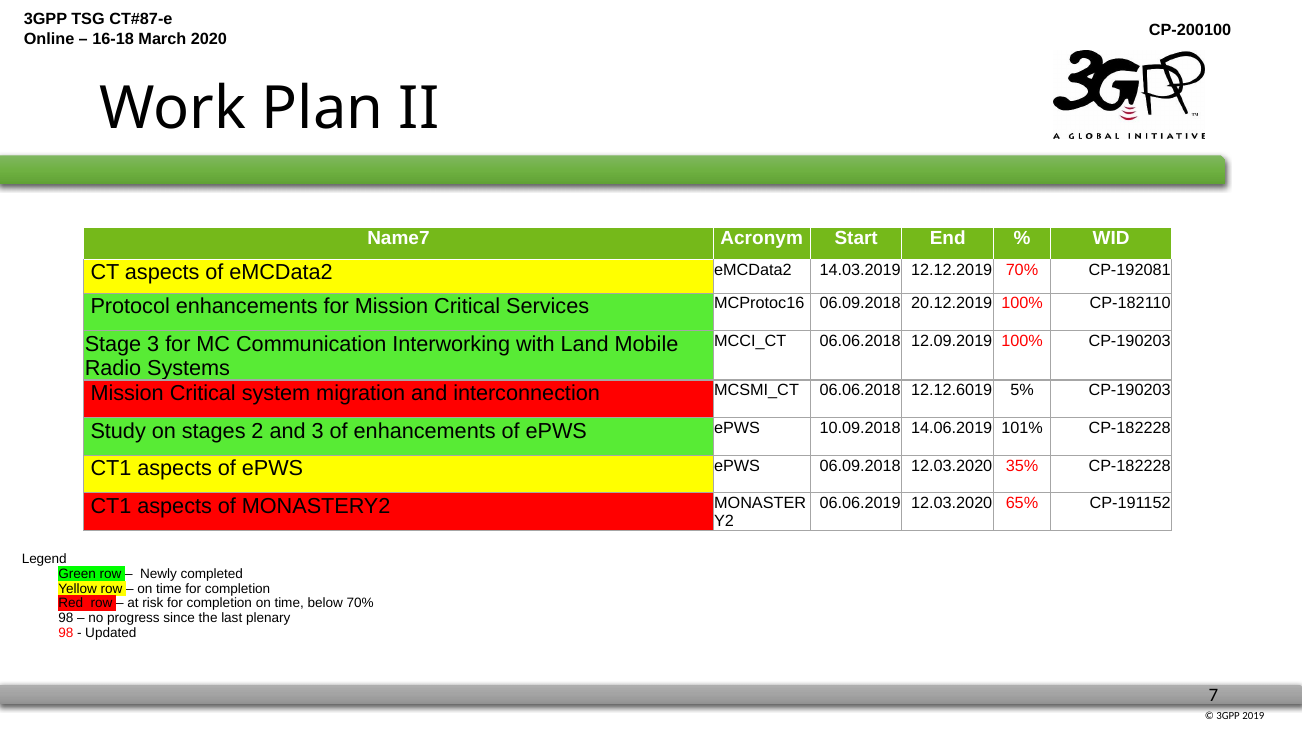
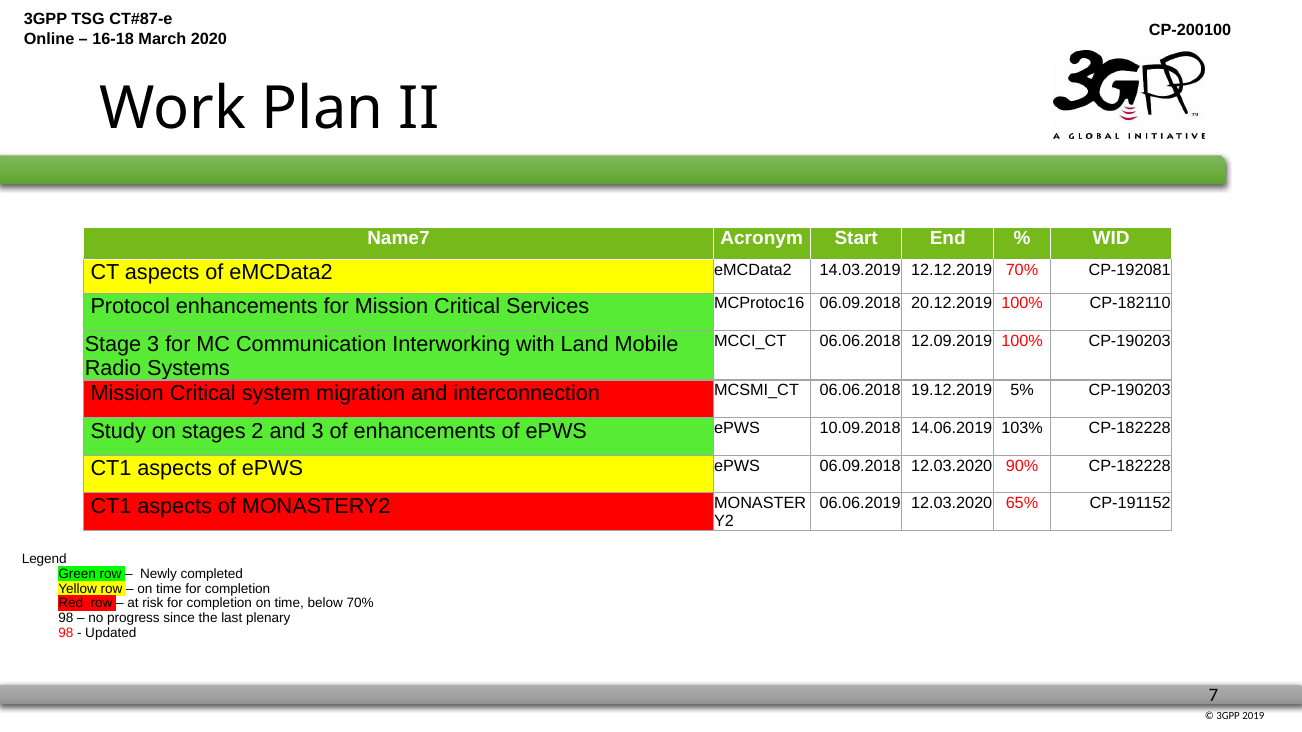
12.12.6019: 12.12.6019 -> 19.12.2019
101%: 101% -> 103%
35%: 35% -> 90%
